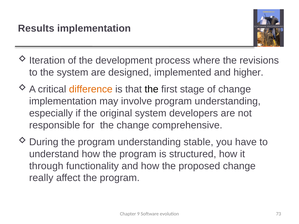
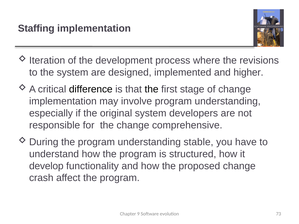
Results: Results -> Staffing
difference colour: orange -> black
through: through -> develop
really: really -> crash
